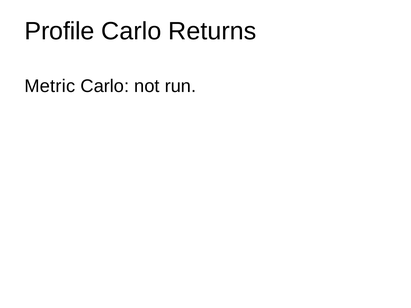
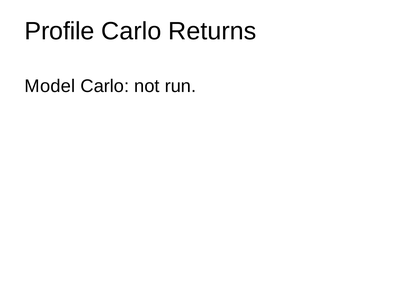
Metric: Metric -> Model
